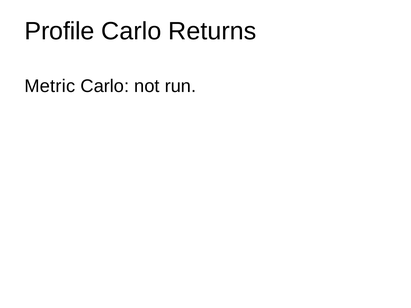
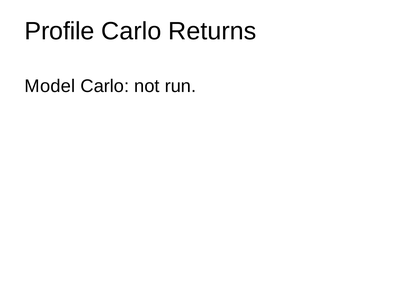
Metric: Metric -> Model
